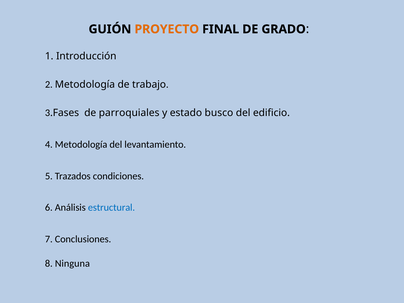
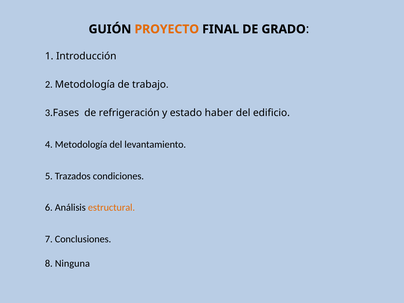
parroquiales: parroquiales -> refrigeración
busco: busco -> haber
estructural colour: blue -> orange
